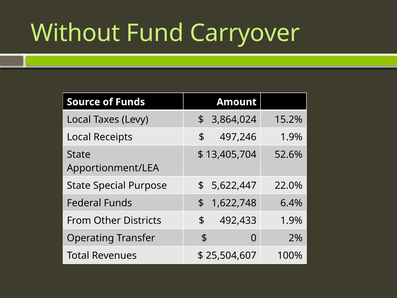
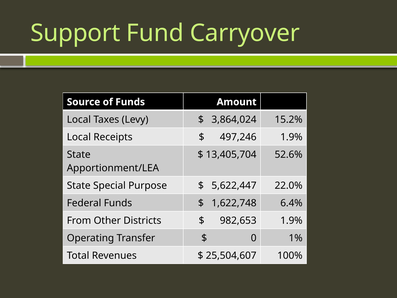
Without: Without -> Support
492,433: 492,433 -> 982,653
2%: 2% -> 1%
